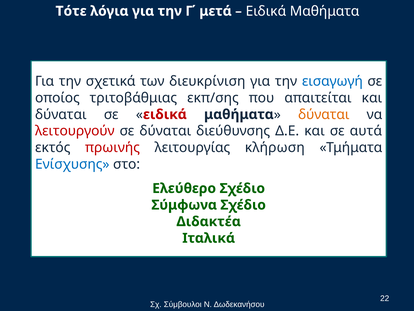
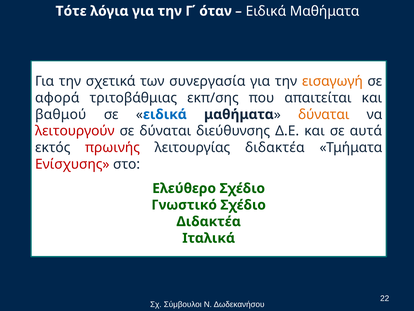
μετά: μετά -> όταν
διευκρίνιση: διευκρίνιση -> συνεργασία
εισαγωγή colour: blue -> orange
οποίος: οποίος -> αφορά
δύναται at (61, 114): δύναται -> βαθμού
ειδικά at (165, 114) colour: red -> blue
λειτουργίας κλήρωση: κλήρωση -> διδακτέα
Ενίσχυσης colour: blue -> red
Σύμφωνα: Σύμφωνα -> Γνωστικό
